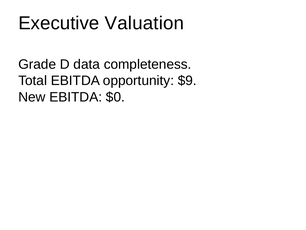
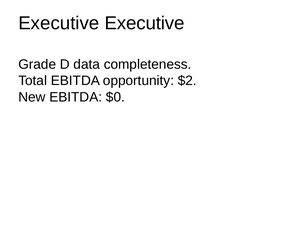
Executive Valuation: Valuation -> Executive
$9: $9 -> $2
